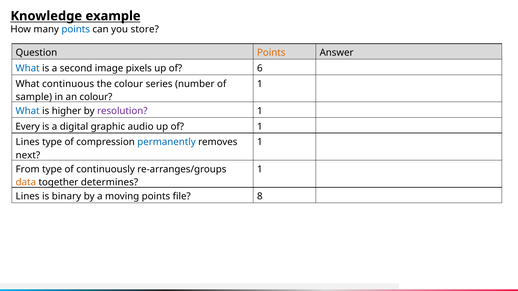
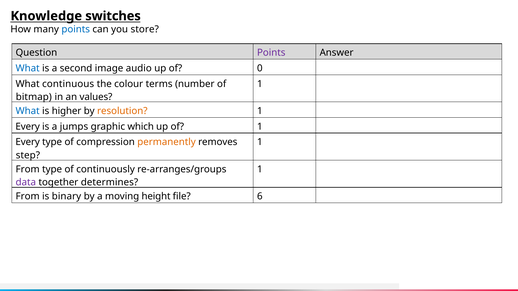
example: example -> switches
Points at (271, 53) colour: orange -> purple
pixels: pixels -> audio
6: 6 -> 0
series: series -> terms
sample: sample -> bitmap
an colour: colour -> values
resolution colour: purple -> orange
digital: digital -> jumps
audio: audio -> which
Lines at (28, 142): Lines -> Every
permanently colour: blue -> orange
next: next -> step
data colour: orange -> purple
Lines at (28, 197): Lines -> From
moving points: points -> height
8: 8 -> 6
